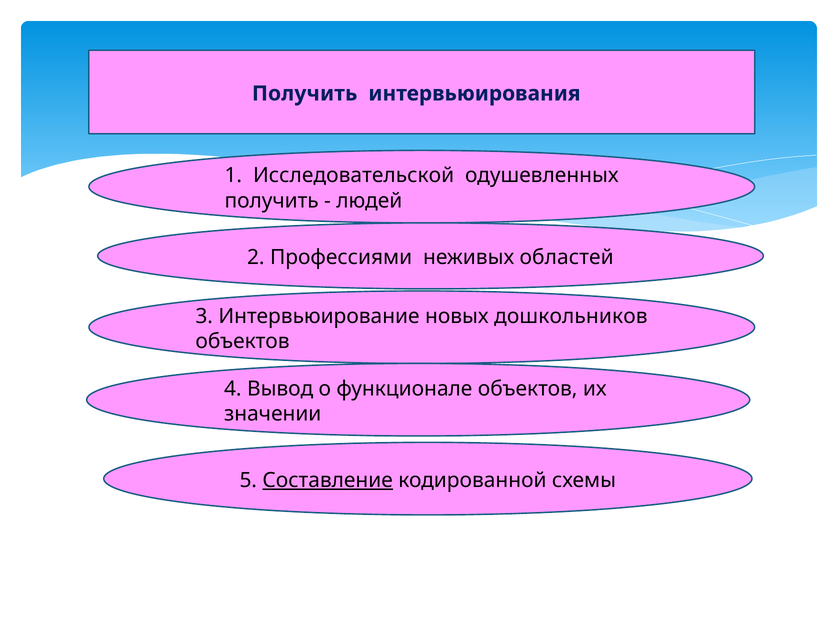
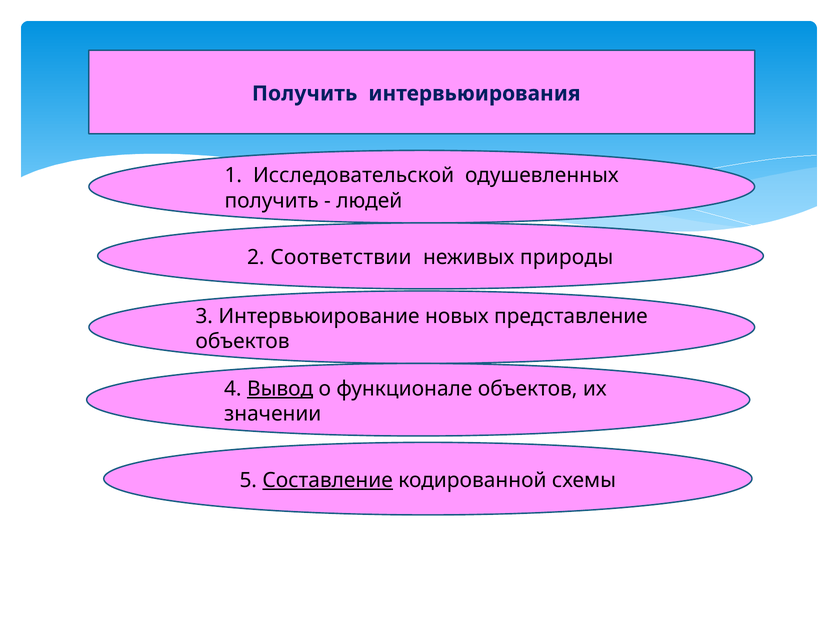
Профессиями: Профессиями -> Соответствии
областей: областей -> природы
дошкольников: дошкольников -> представление
Вывод underline: none -> present
